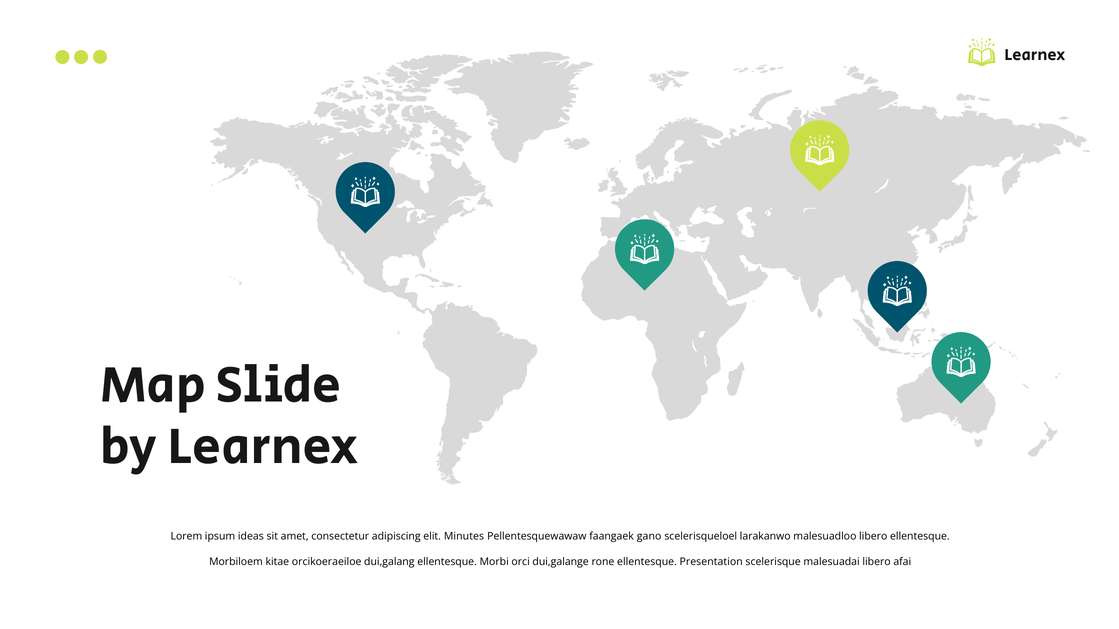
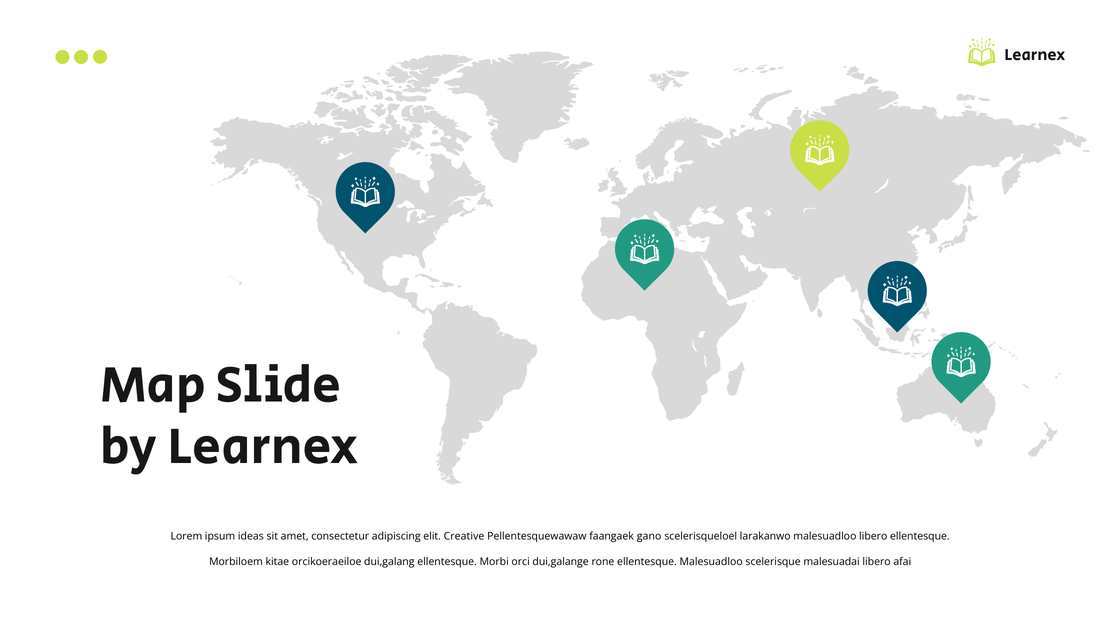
Minutes: Minutes -> Creative
ellentesque Presentation: Presentation -> Malesuadloo
